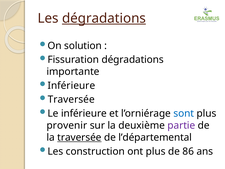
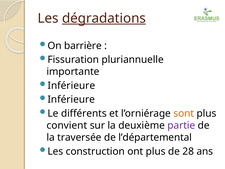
solution: solution -> barrière
Fissuration dégradations: dégradations -> pluriannuelle
Traversée at (71, 99): Traversée -> Inférieure
Le inférieure: inférieure -> différents
sont colour: blue -> orange
provenir: provenir -> convient
traversée at (79, 137) underline: present -> none
86: 86 -> 28
